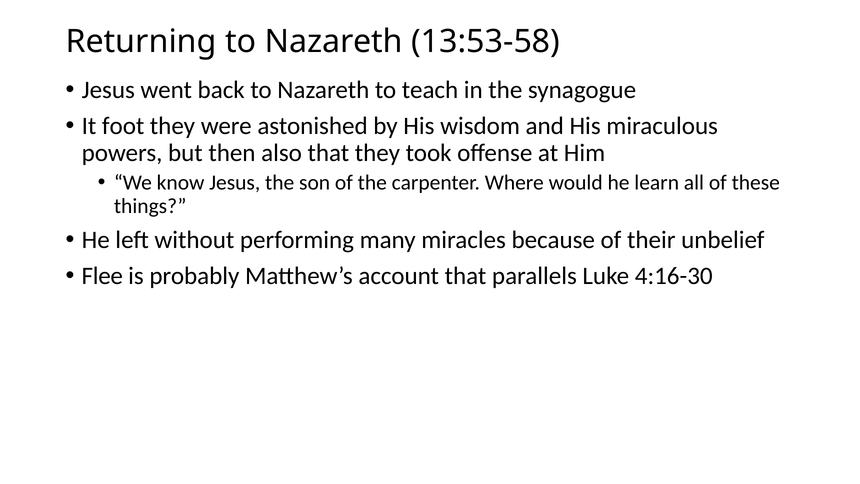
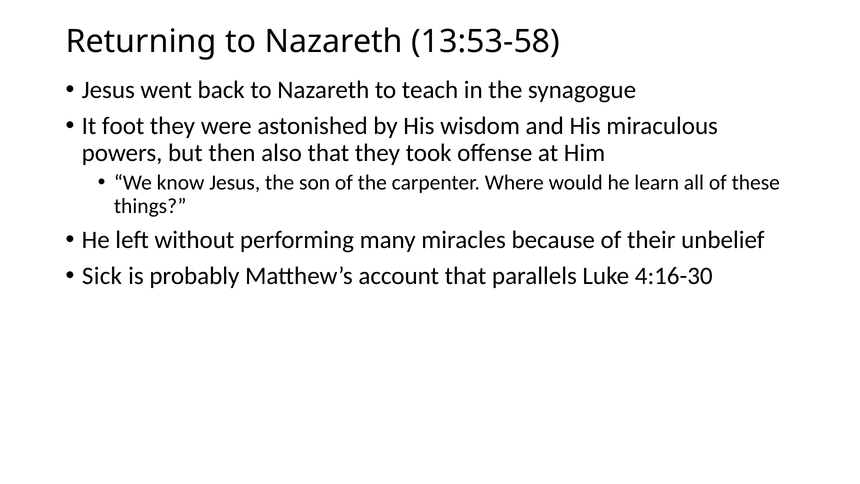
Flee: Flee -> Sick
